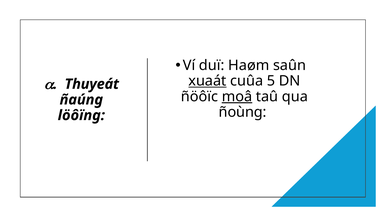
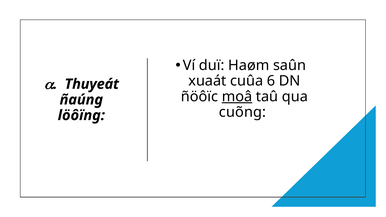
xuaát underline: present -> none
5: 5 -> 6
ñoùng: ñoùng -> cuõng
